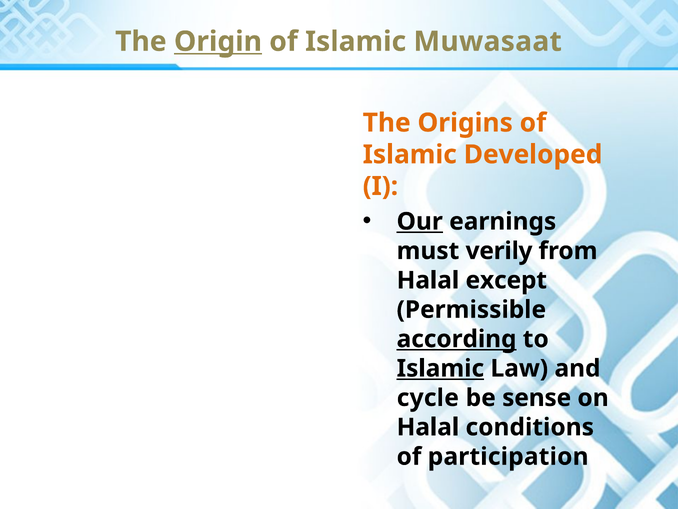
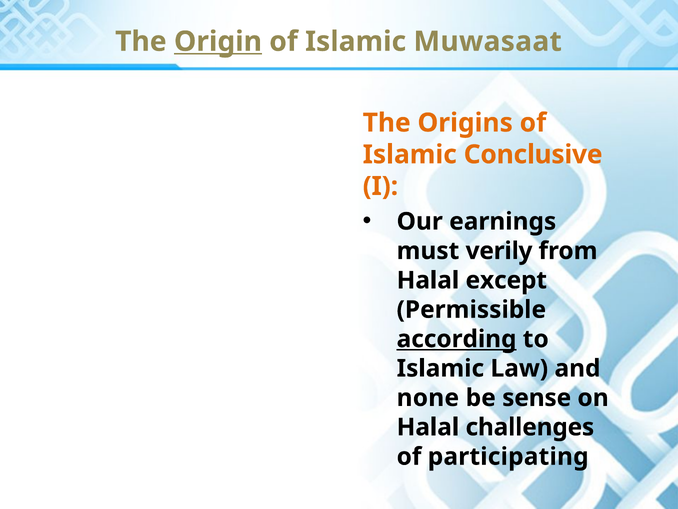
Developed: Developed -> Conclusive
Our underline: present -> none
Islamic at (440, 368) underline: present -> none
cycle: cycle -> none
conditions: conditions -> challenges
participation: participation -> participating
